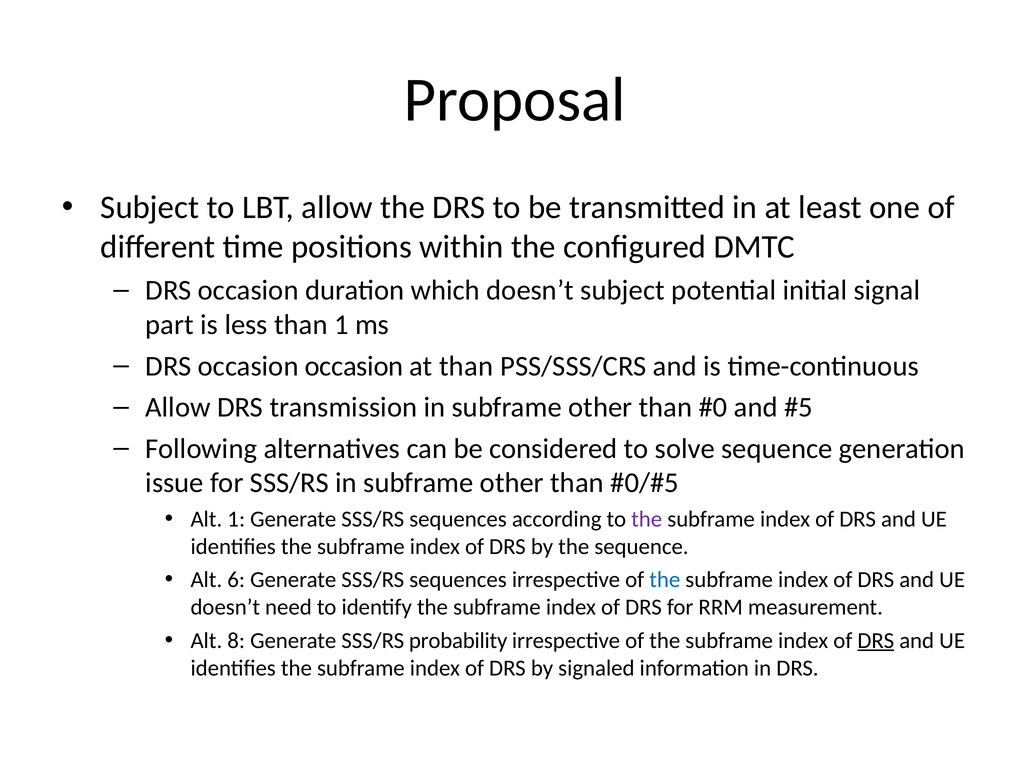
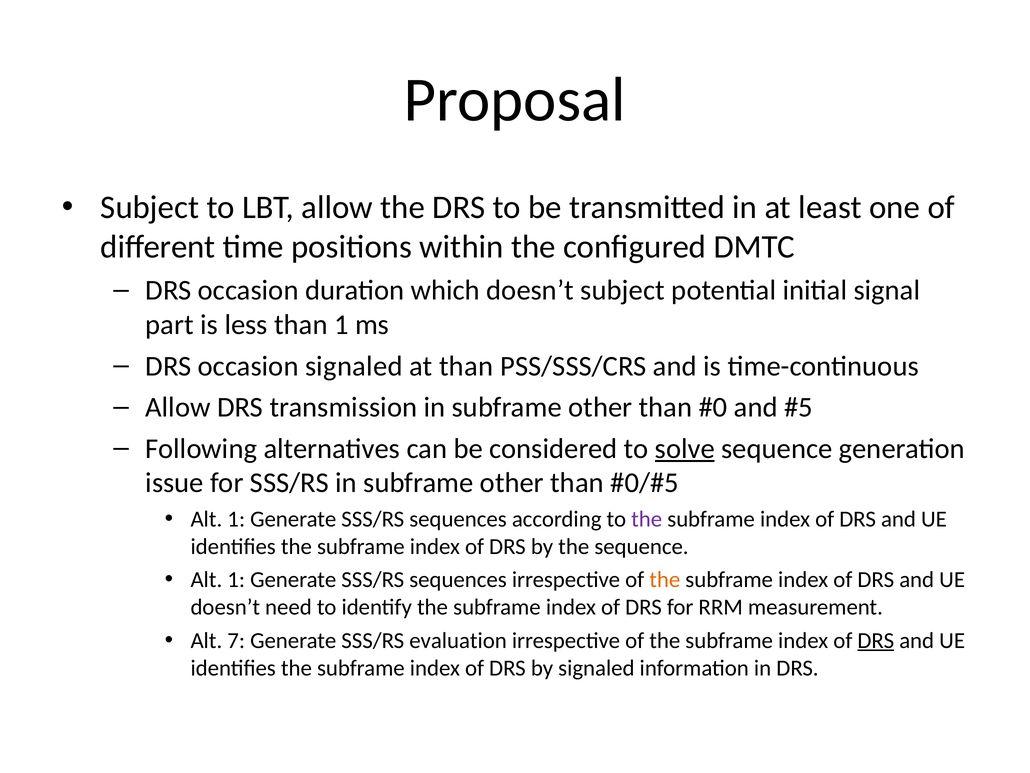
occasion occasion: occasion -> signaled
solve underline: none -> present
6 at (236, 579): 6 -> 1
the at (665, 579) colour: blue -> orange
8: 8 -> 7
probability: probability -> evaluation
